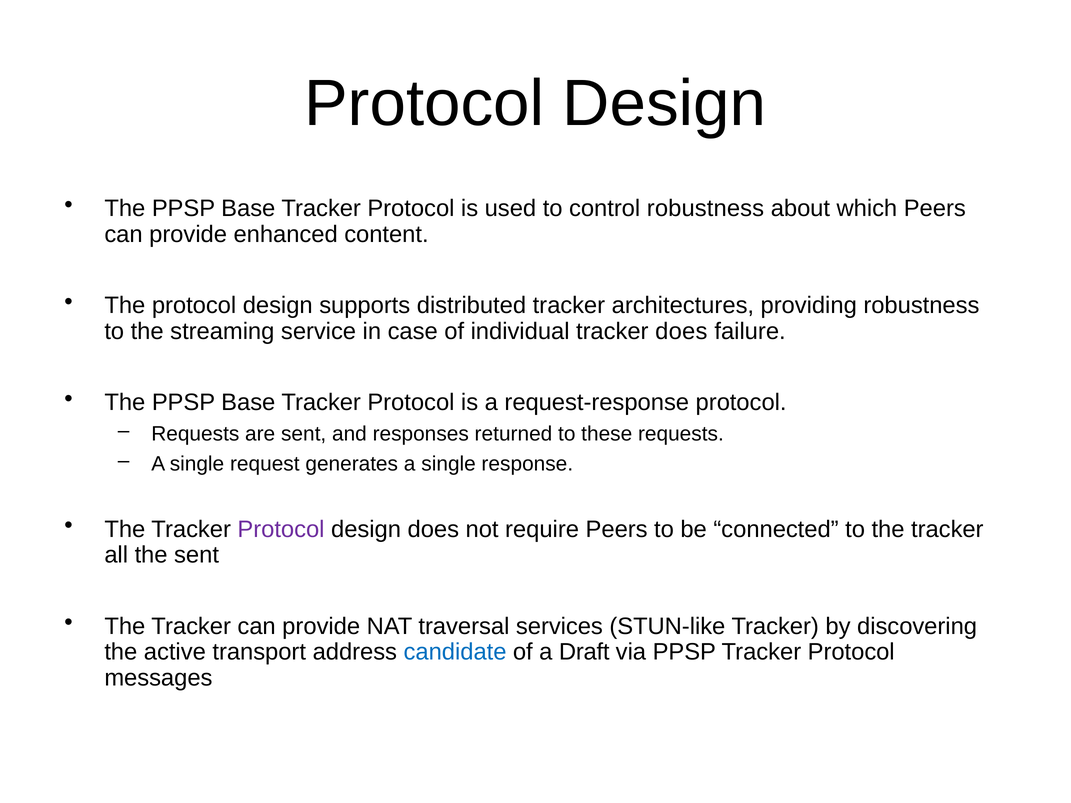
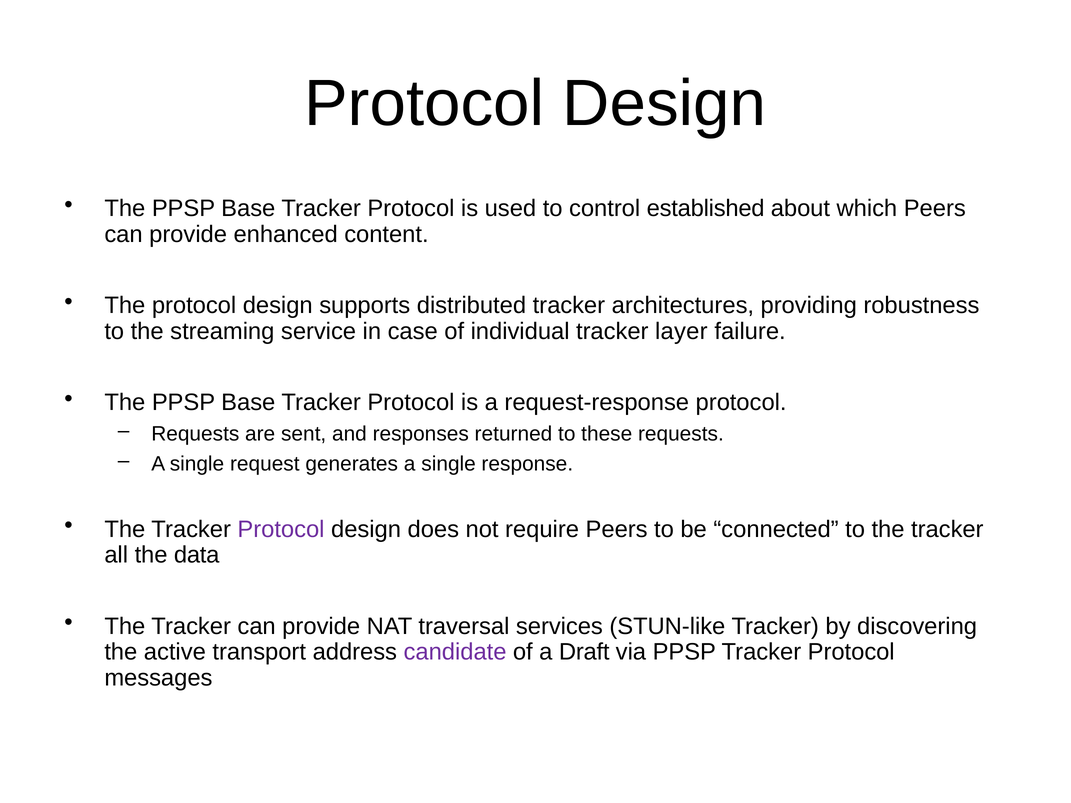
control robustness: robustness -> established
tracker does: does -> layer
the sent: sent -> data
candidate colour: blue -> purple
